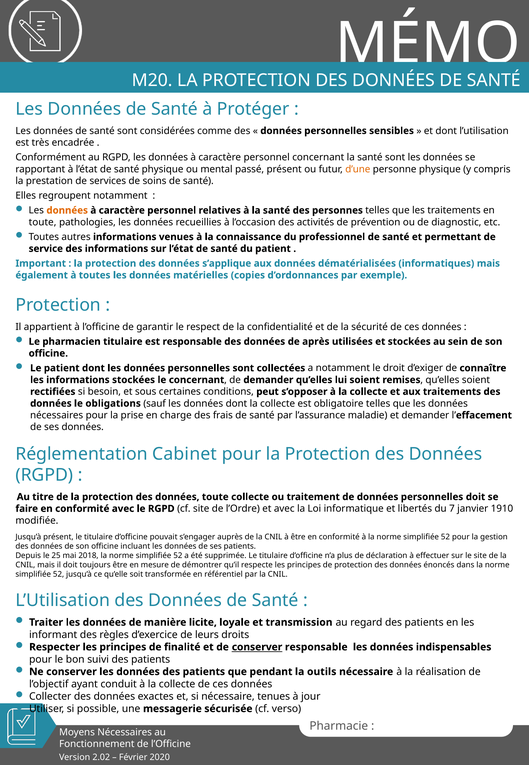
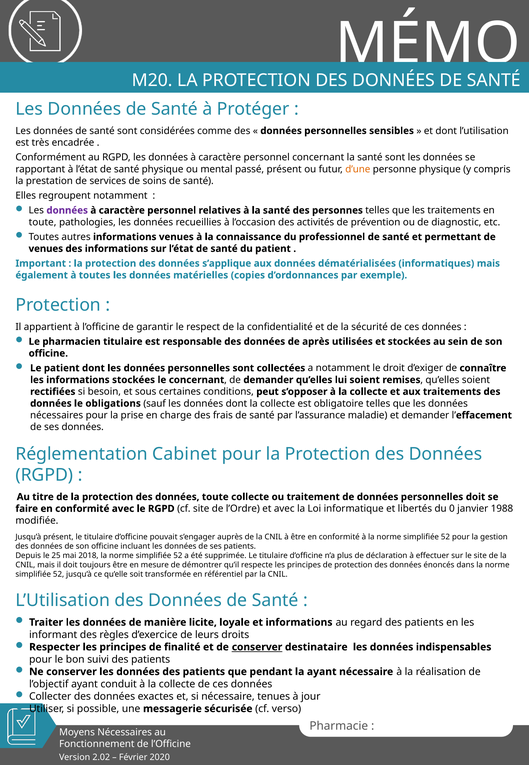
données at (67, 210) colour: orange -> purple
service at (46, 248): service -> venues
7: 7 -> 0
1910: 1910 -> 1988
et transmission: transmission -> informations
conserver responsable: responsable -> destinataire
la outils: outils -> ayant
